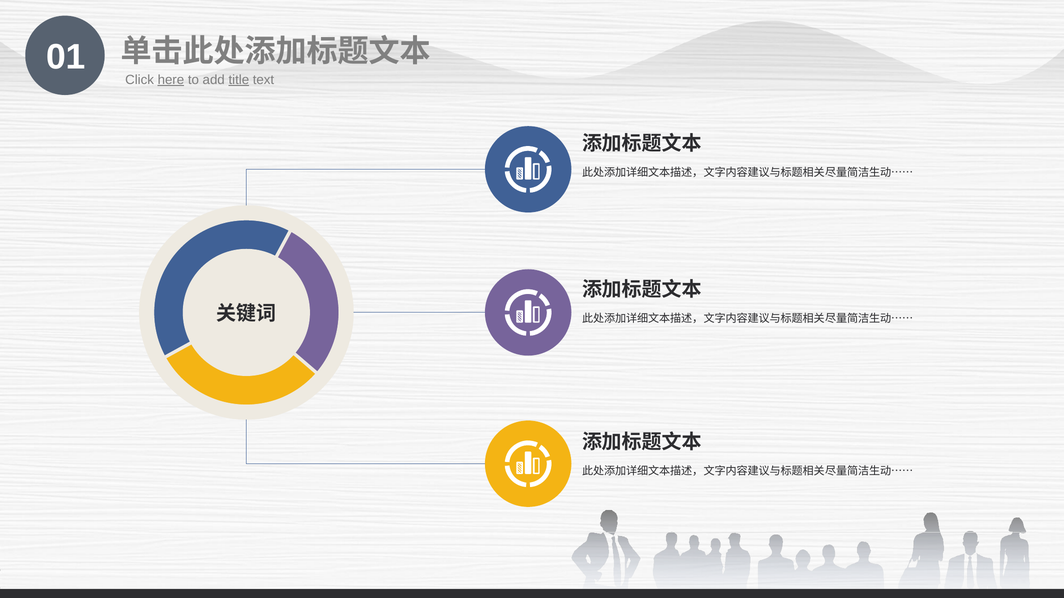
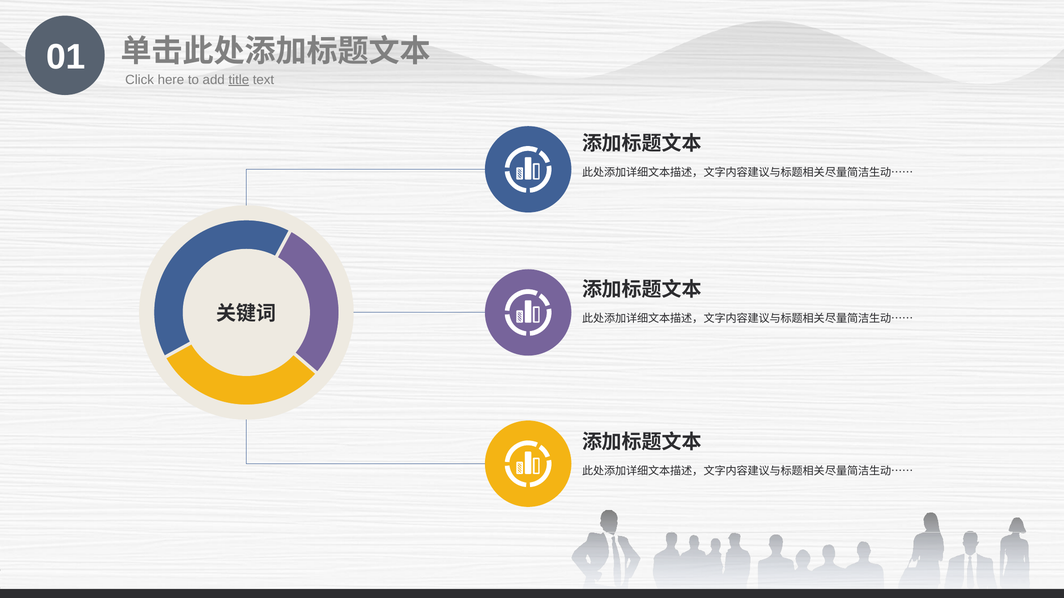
here underline: present -> none
